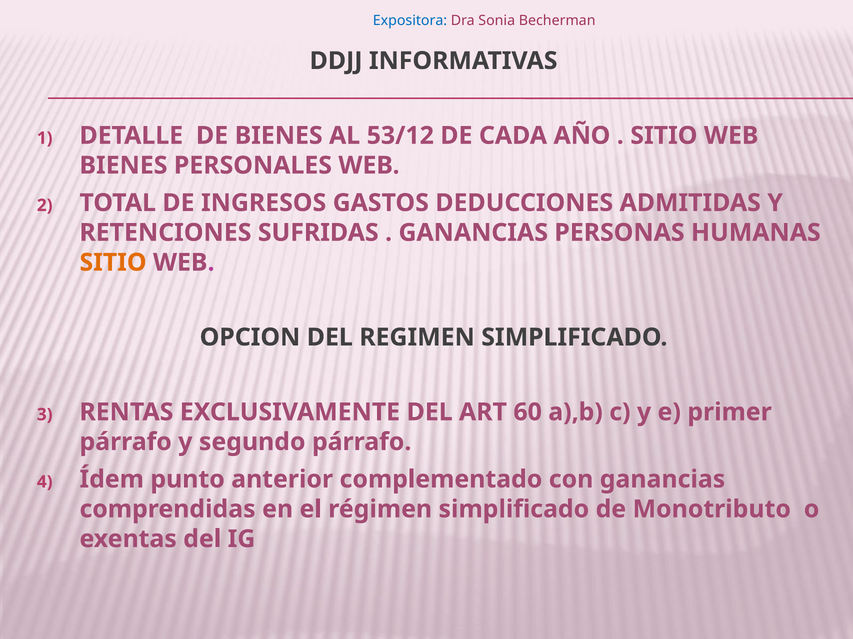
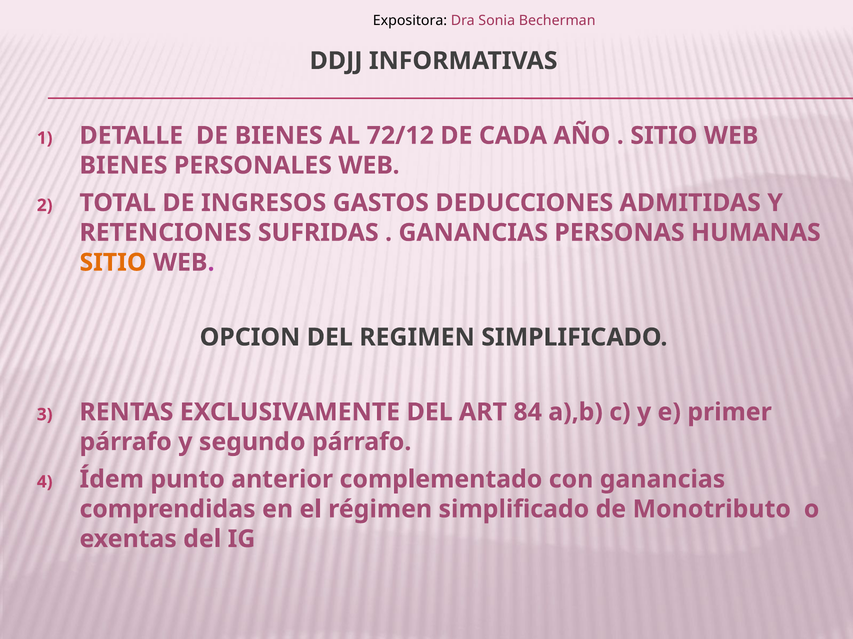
Expositora colour: blue -> black
53/12: 53/12 -> 72/12
60: 60 -> 84
